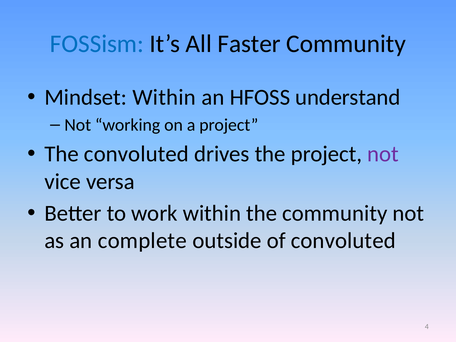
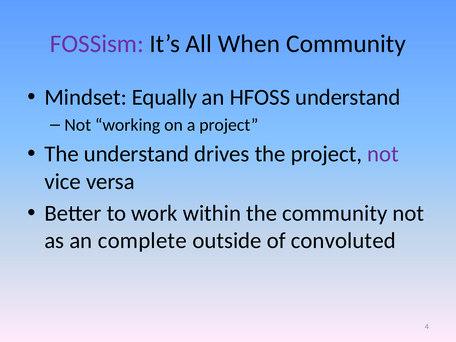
FOSSism colour: blue -> purple
Faster: Faster -> When
Mindset Within: Within -> Equally
The convoluted: convoluted -> understand
